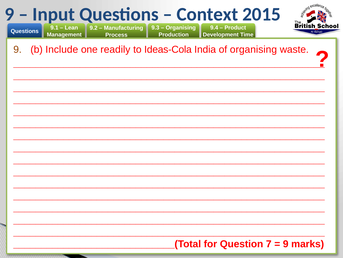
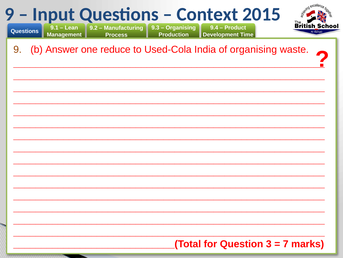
Include: Include -> Answer
readily: readily -> reduce
Ideas-Cola: Ideas-Cola -> Used-Cola
7: 7 -> 3
9 at (286, 243): 9 -> 7
